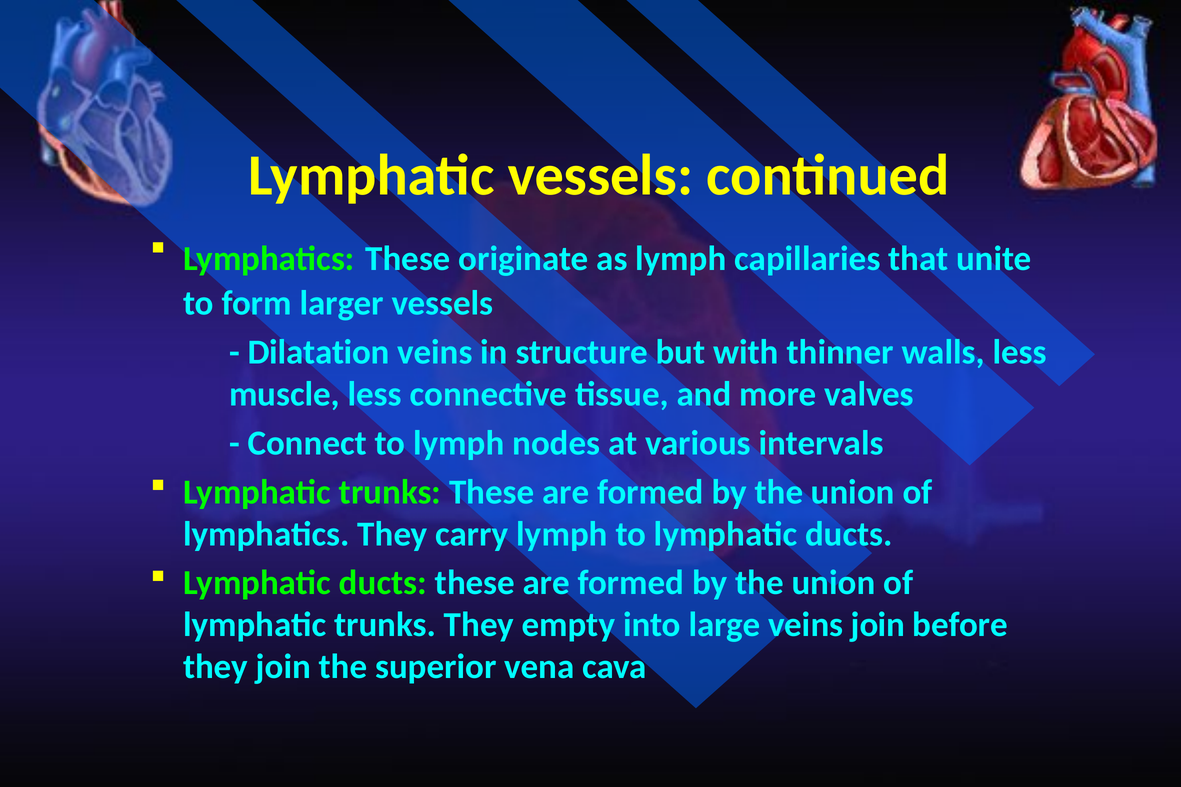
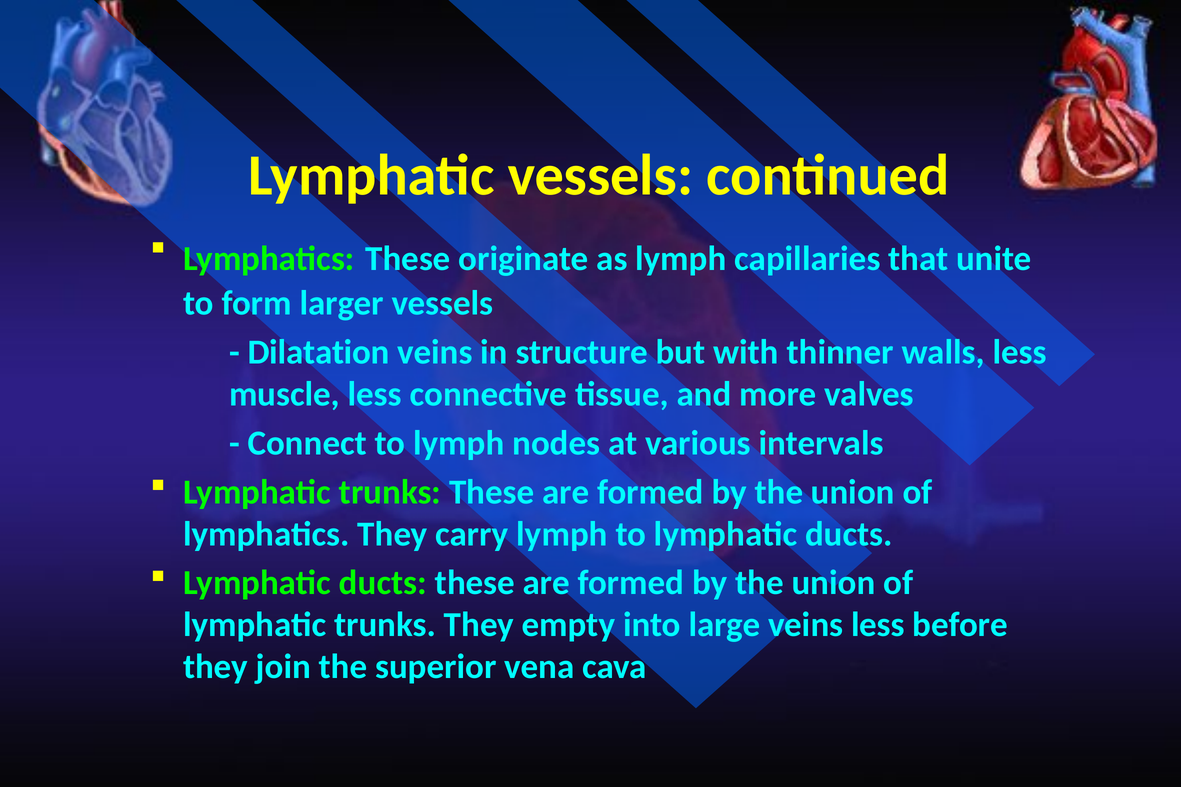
veins join: join -> less
